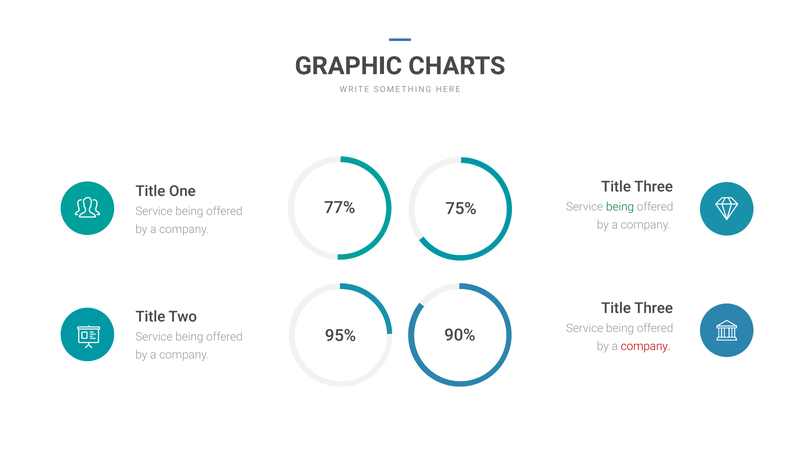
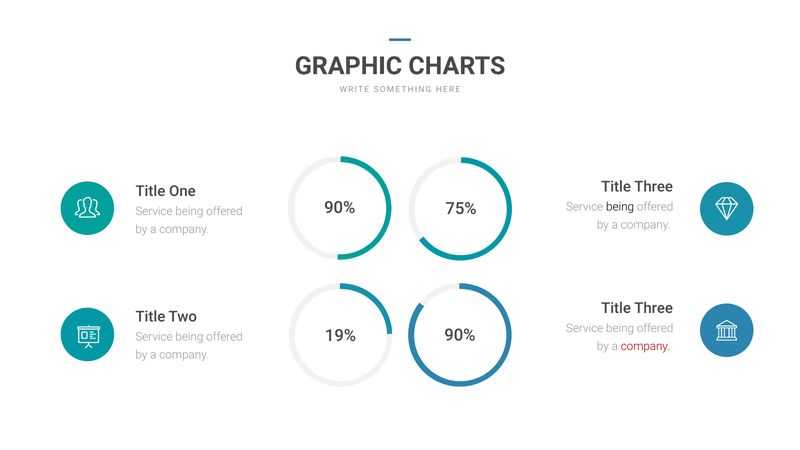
77% at (340, 208): 77% -> 90%
being at (620, 207) colour: green -> black
95%: 95% -> 19%
